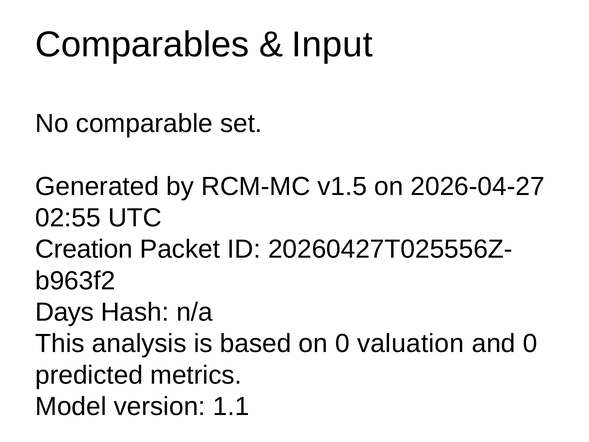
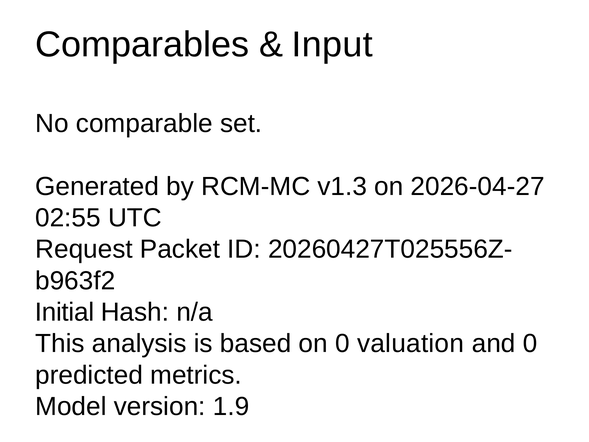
v1.5: v1.5 -> v1.3
Creation: Creation -> Request
Days: Days -> Initial
1.1: 1.1 -> 1.9
